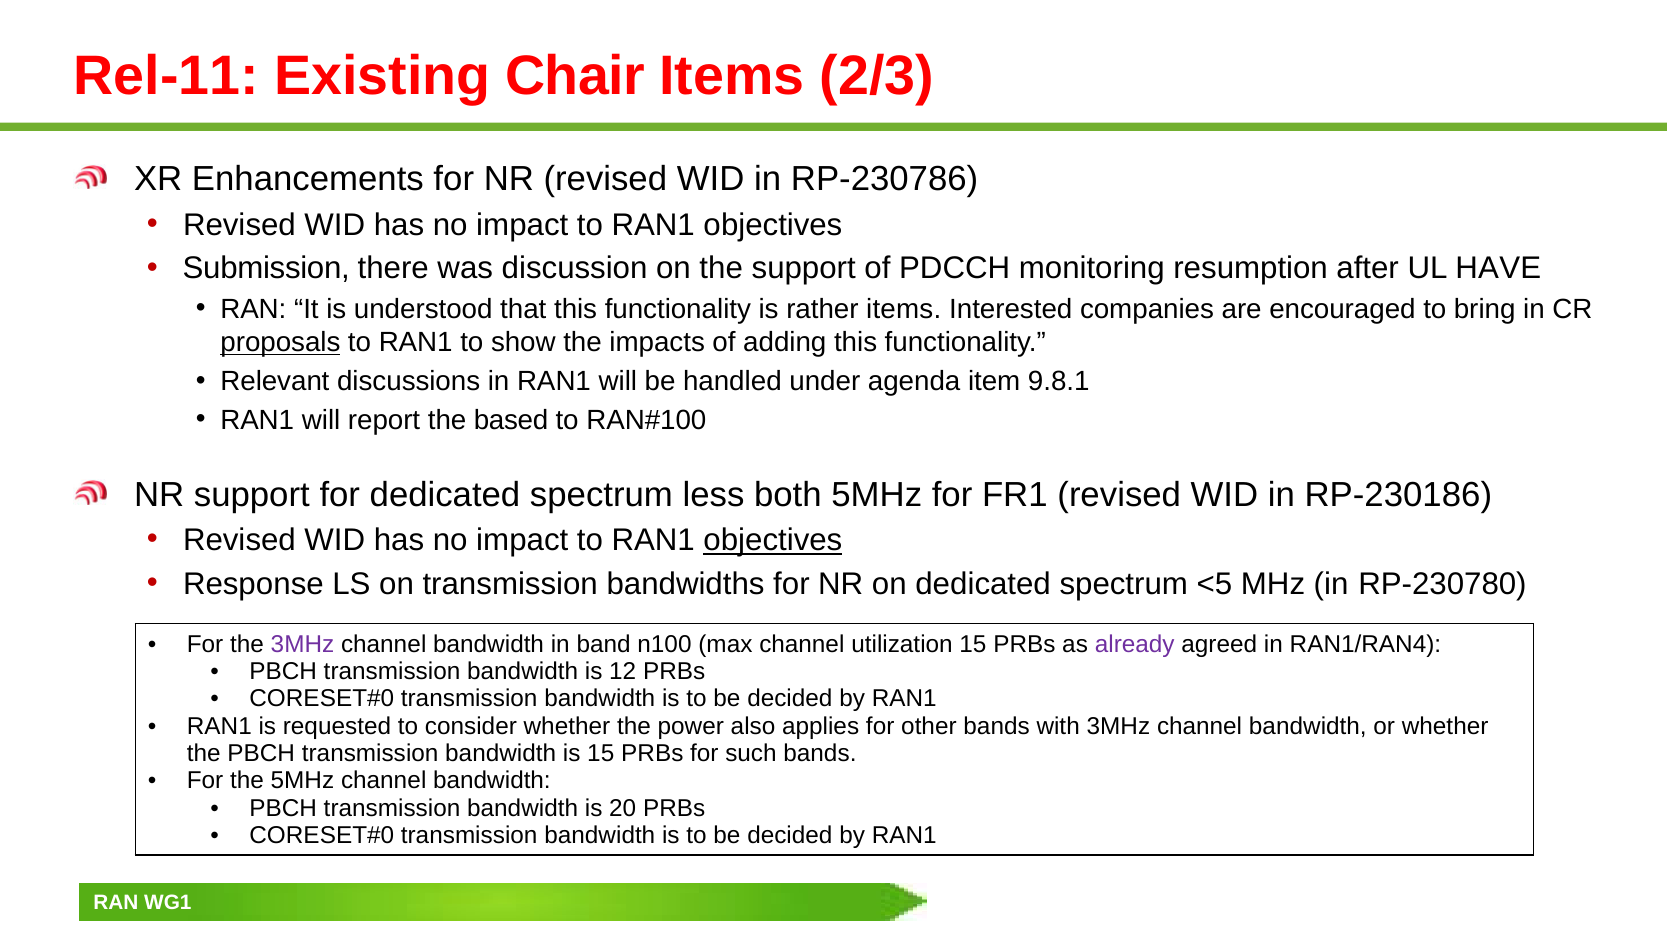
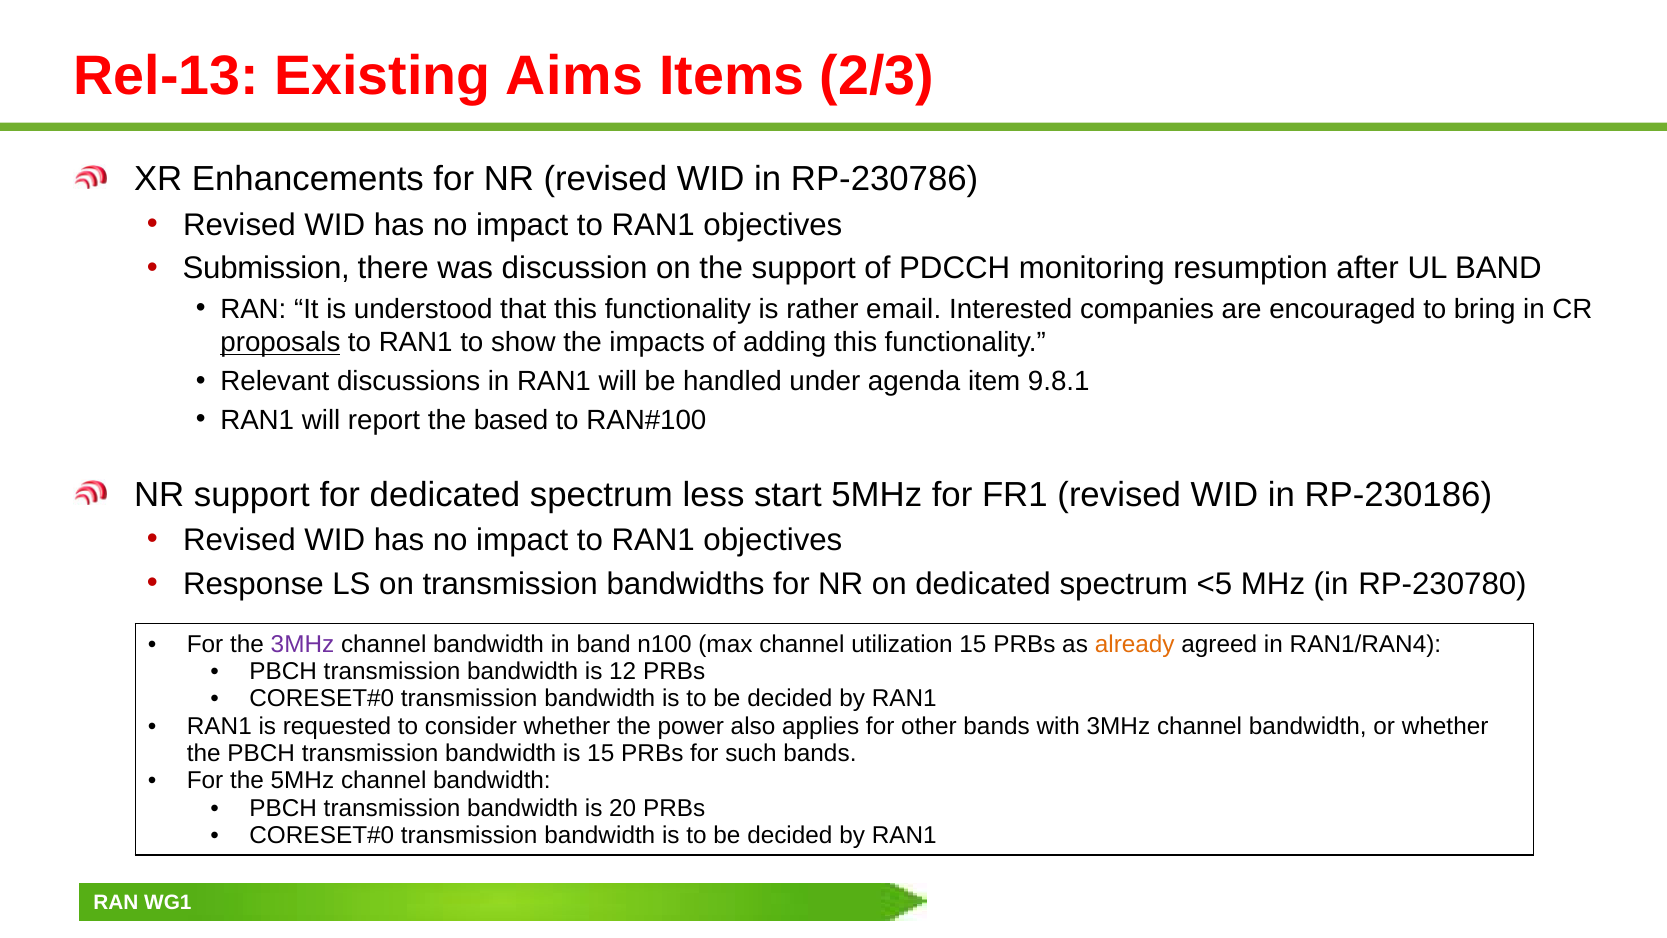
Rel-11: Rel-11 -> Rel-13
Chair: Chair -> Aims
UL HAVE: HAVE -> BAND
rather items: items -> email
both: both -> start
objectives at (773, 540) underline: present -> none
already colour: purple -> orange
